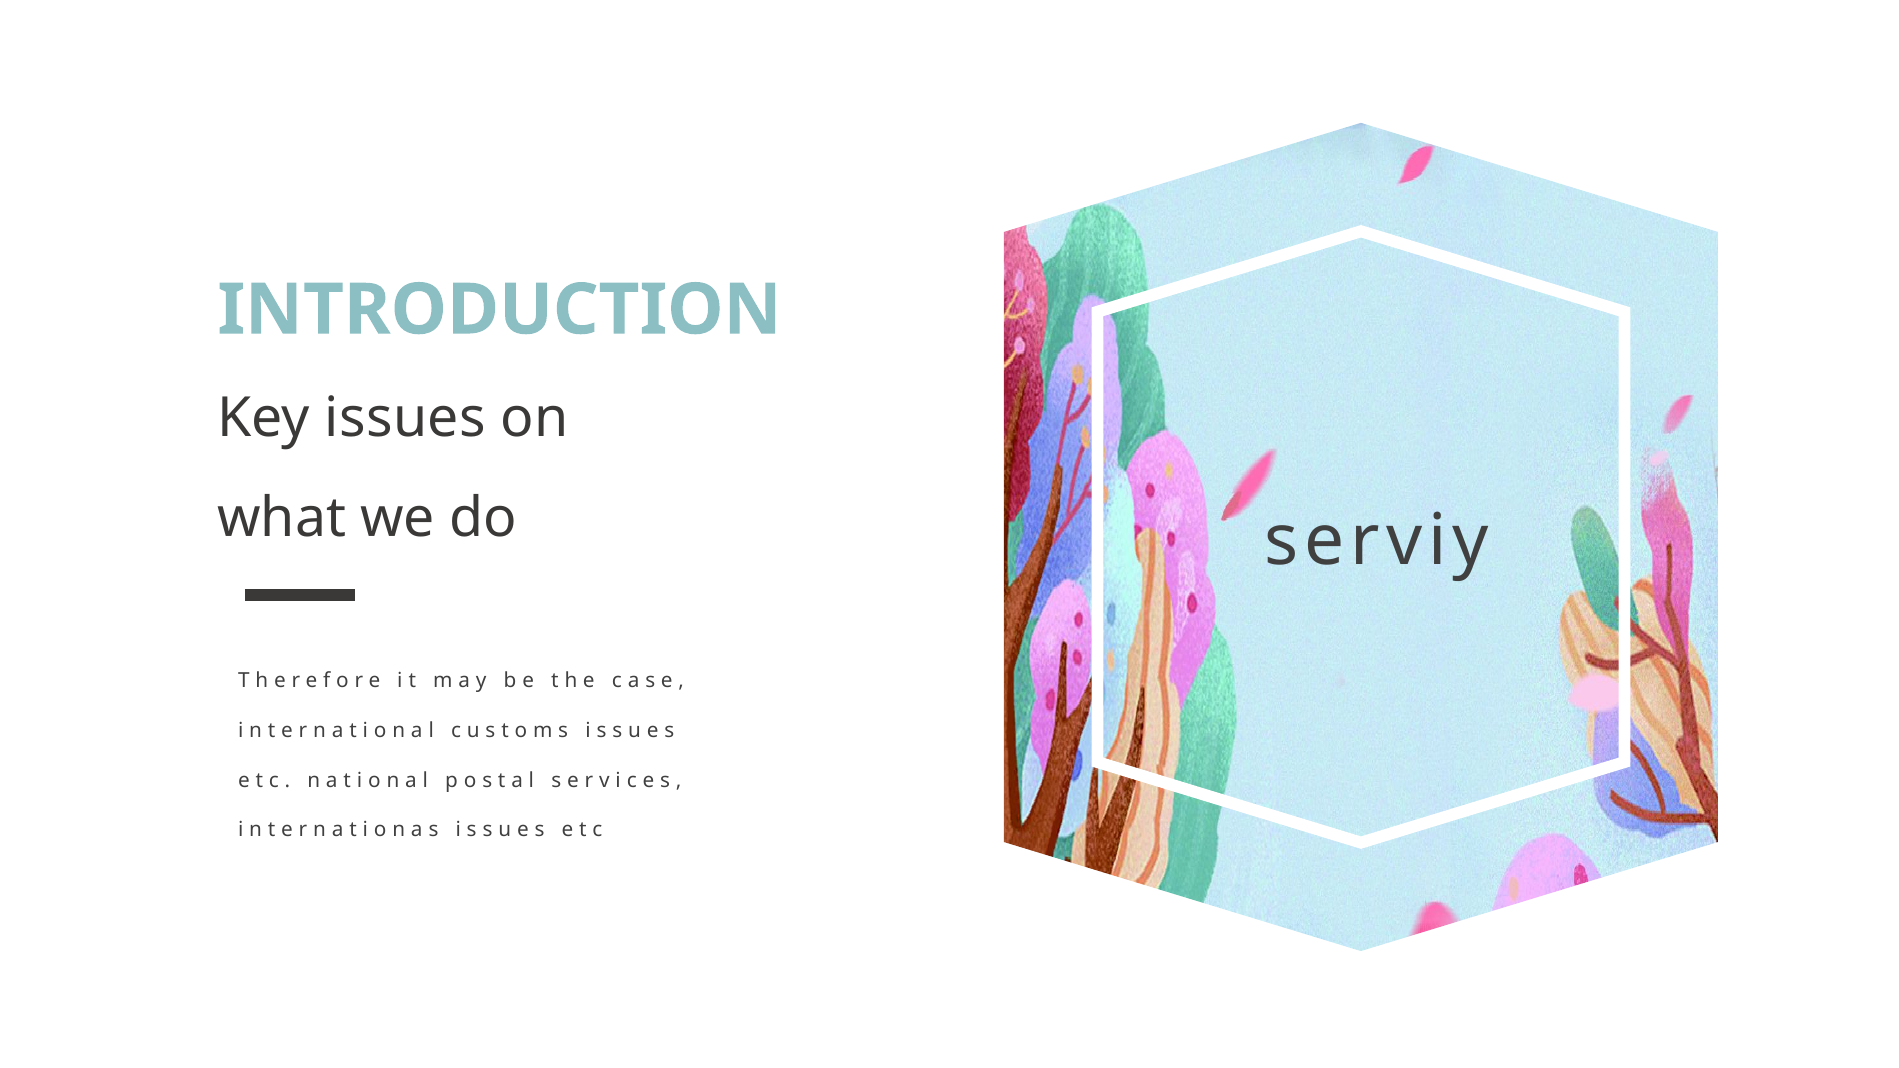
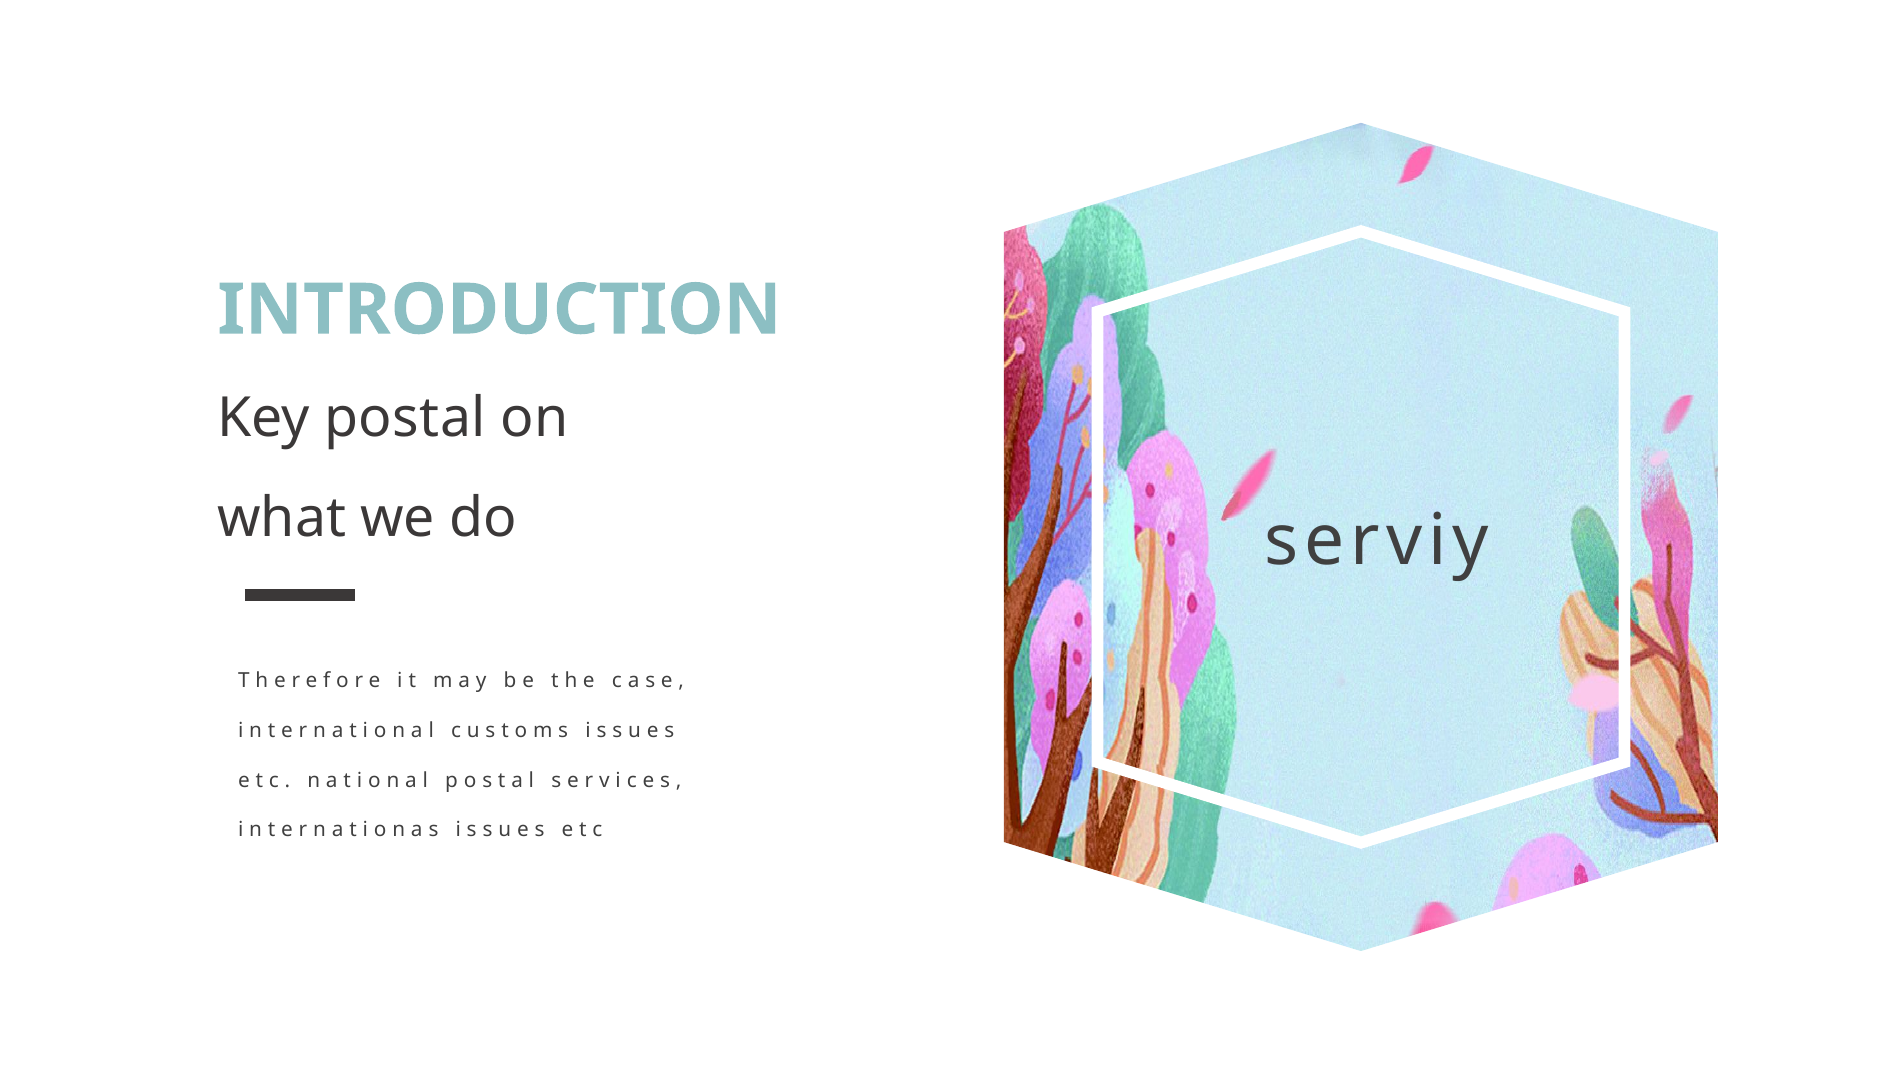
issues: issues -> postal
